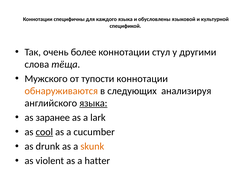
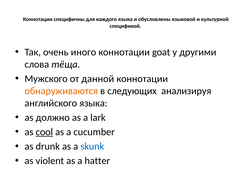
более: более -> иного
стул: стул -> goat
тупости: тупости -> данной
языка at (93, 103) underline: present -> none
заранее: заранее -> должно
skunk colour: orange -> blue
